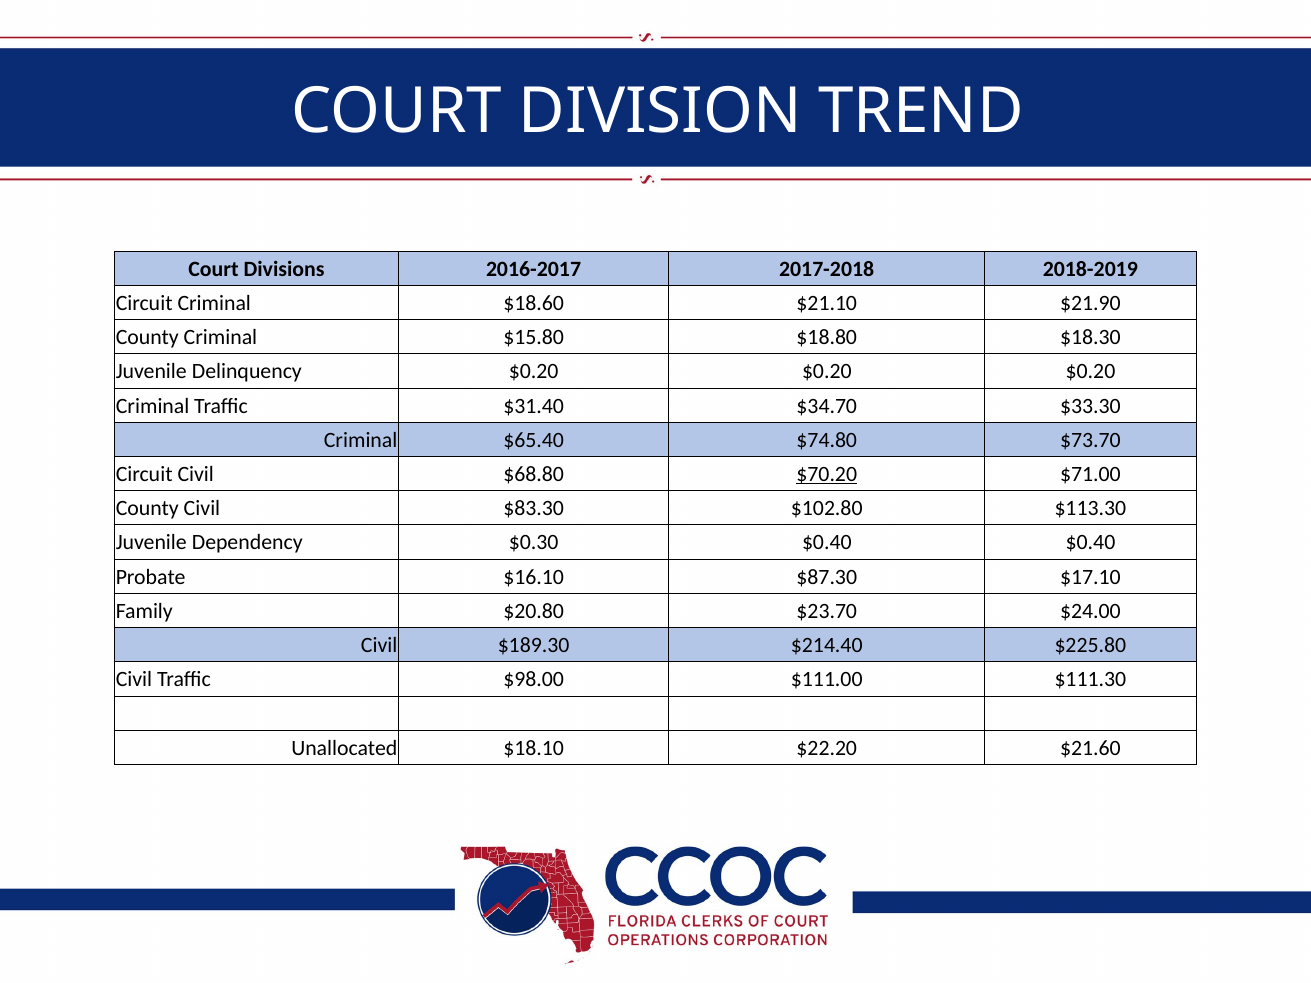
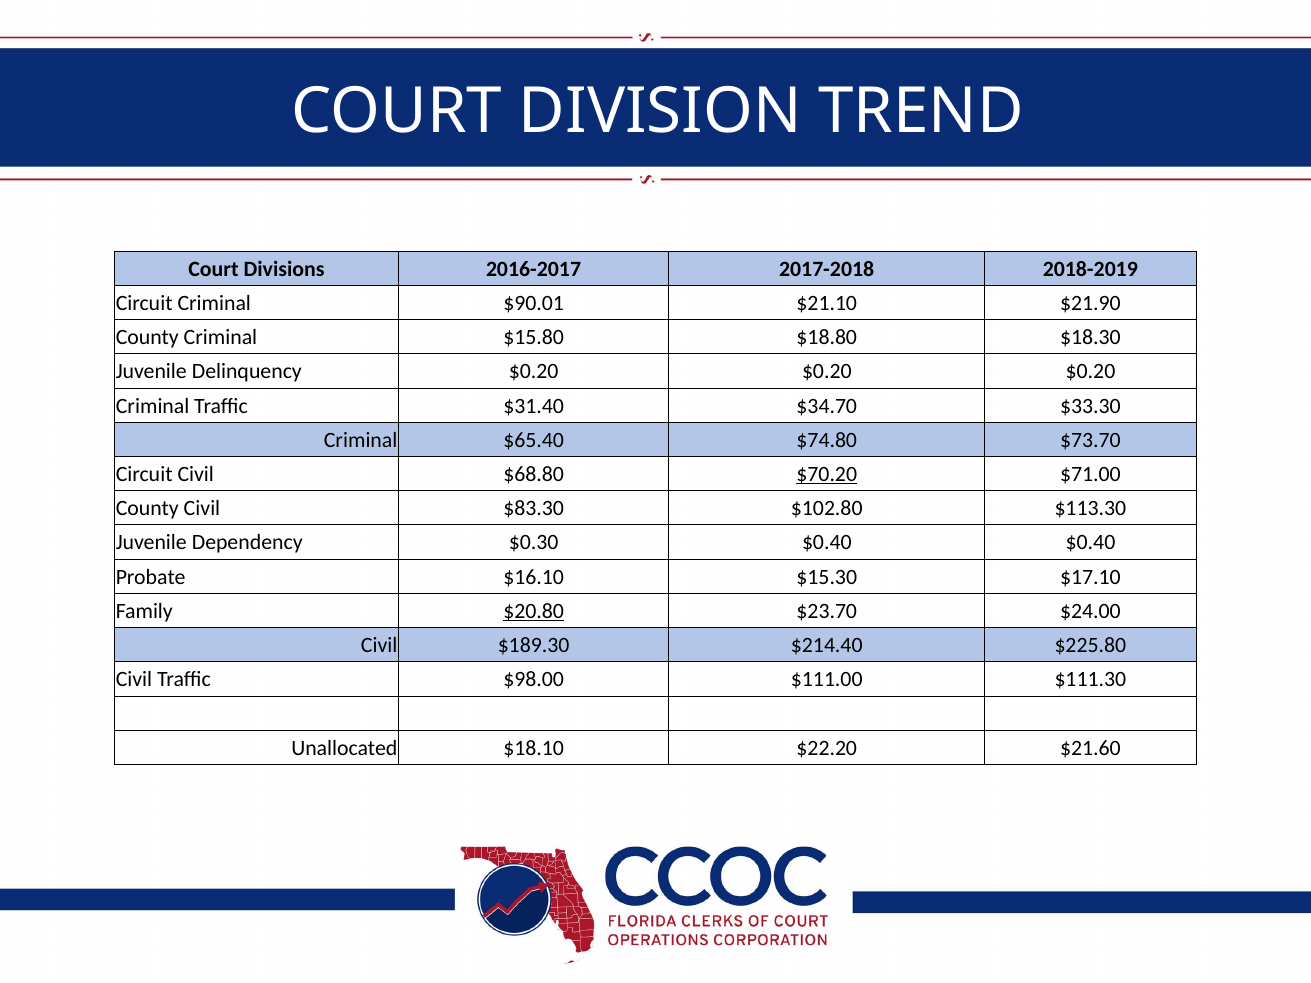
$18.60: $18.60 -> $90.01
$87.30: $87.30 -> $15.30
$20.80 underline: none -> present
